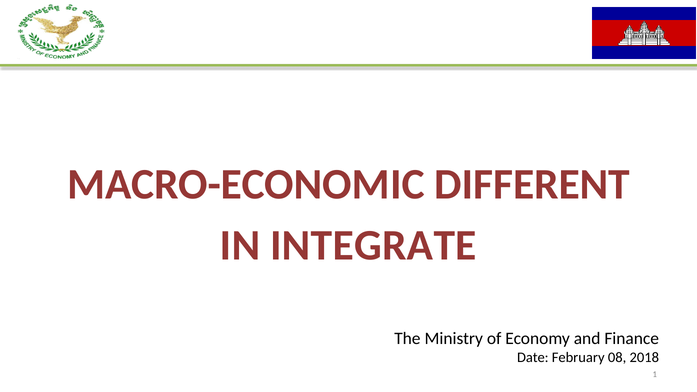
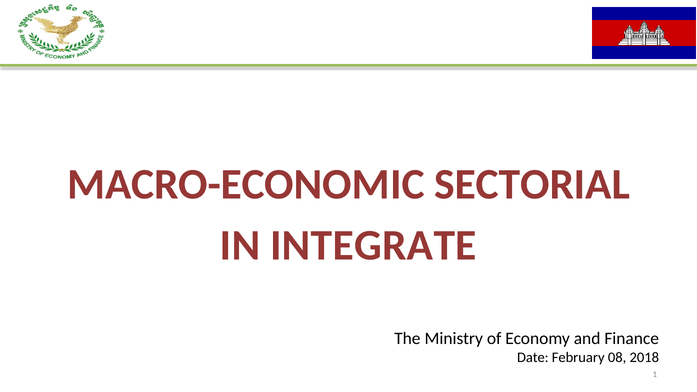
DIFFERENT: DIFFERENT -> SECTORIAL
